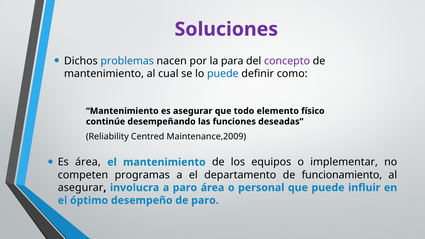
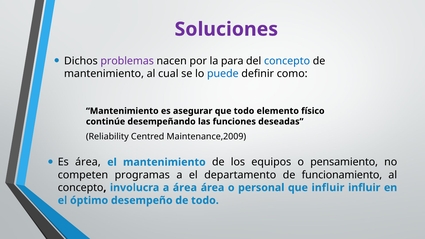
problemas colour: blue -> purple
concepto at (287, 61) colour: purple -> blue
implementar: implementar -> pensamiento
asegurar at (81, 188): asegurar -> concepto
a paro: paro -> área
que puede: puede -> influir
de paro: paro -> todo
